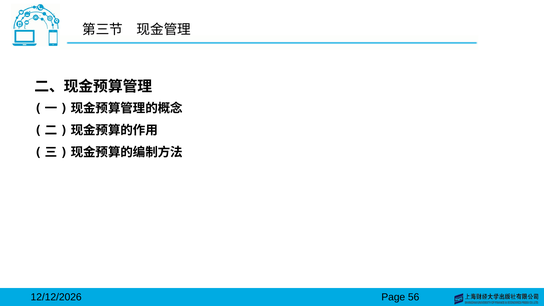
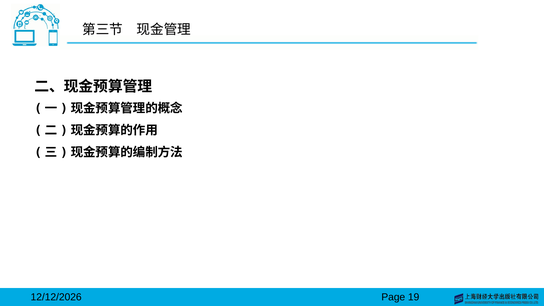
56: 56 -> 19
